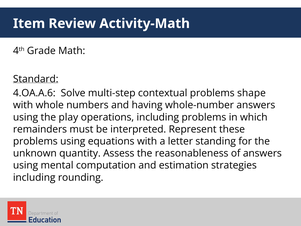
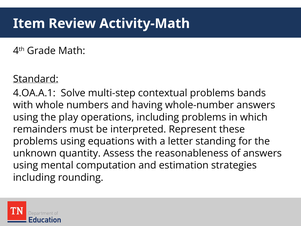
4.OA.A.6: 4.OA.A.6 -> 4.OA.A.1
shape: shape -> bands
